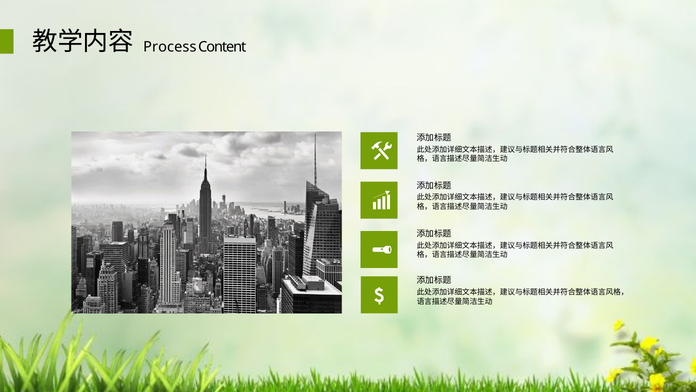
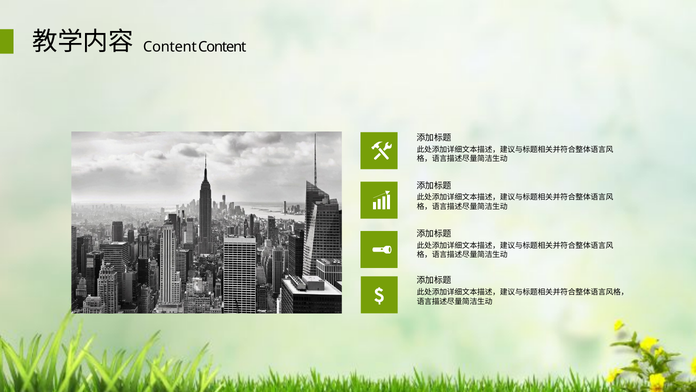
Process at (170, 47): Process -> Content
